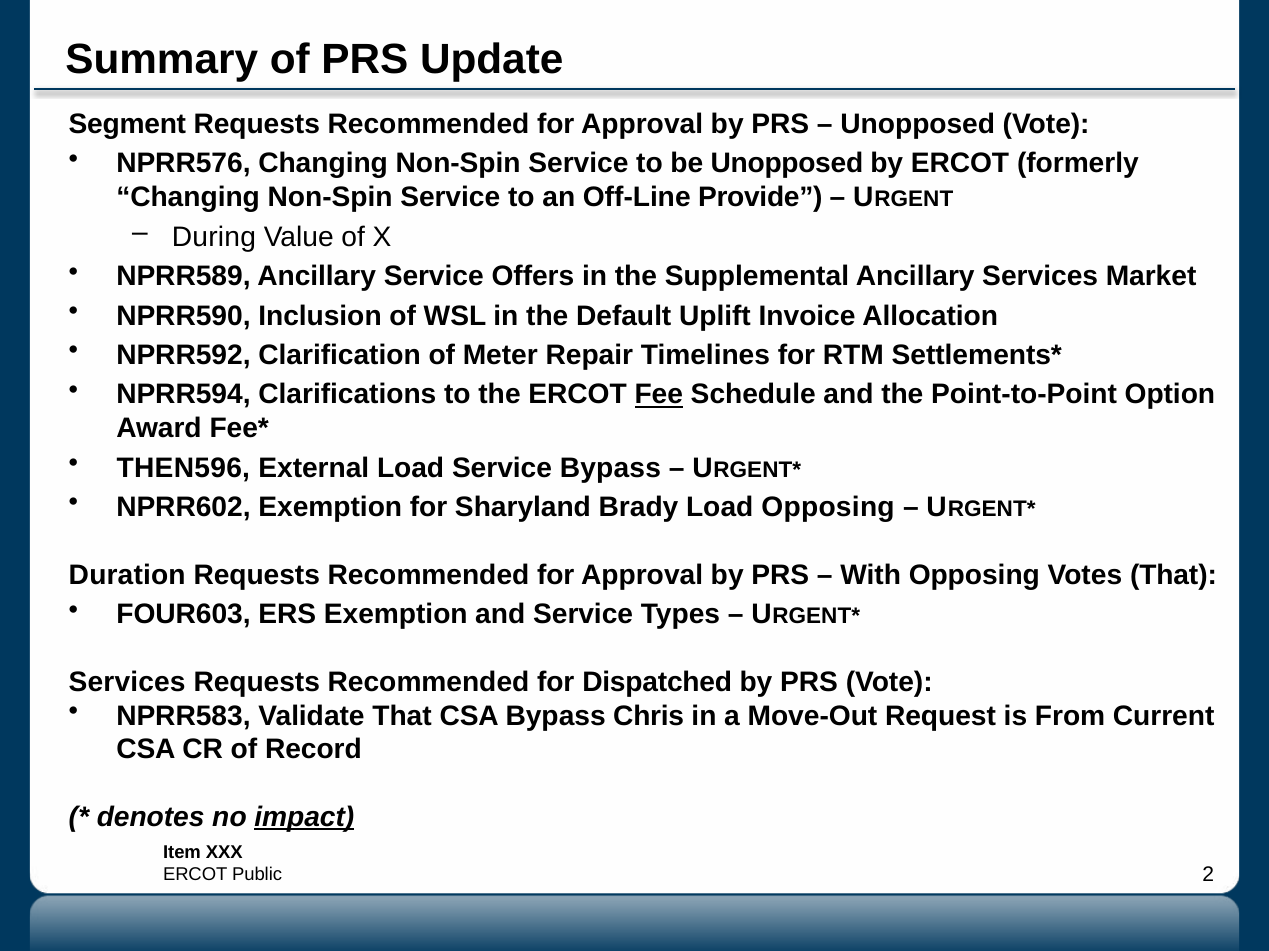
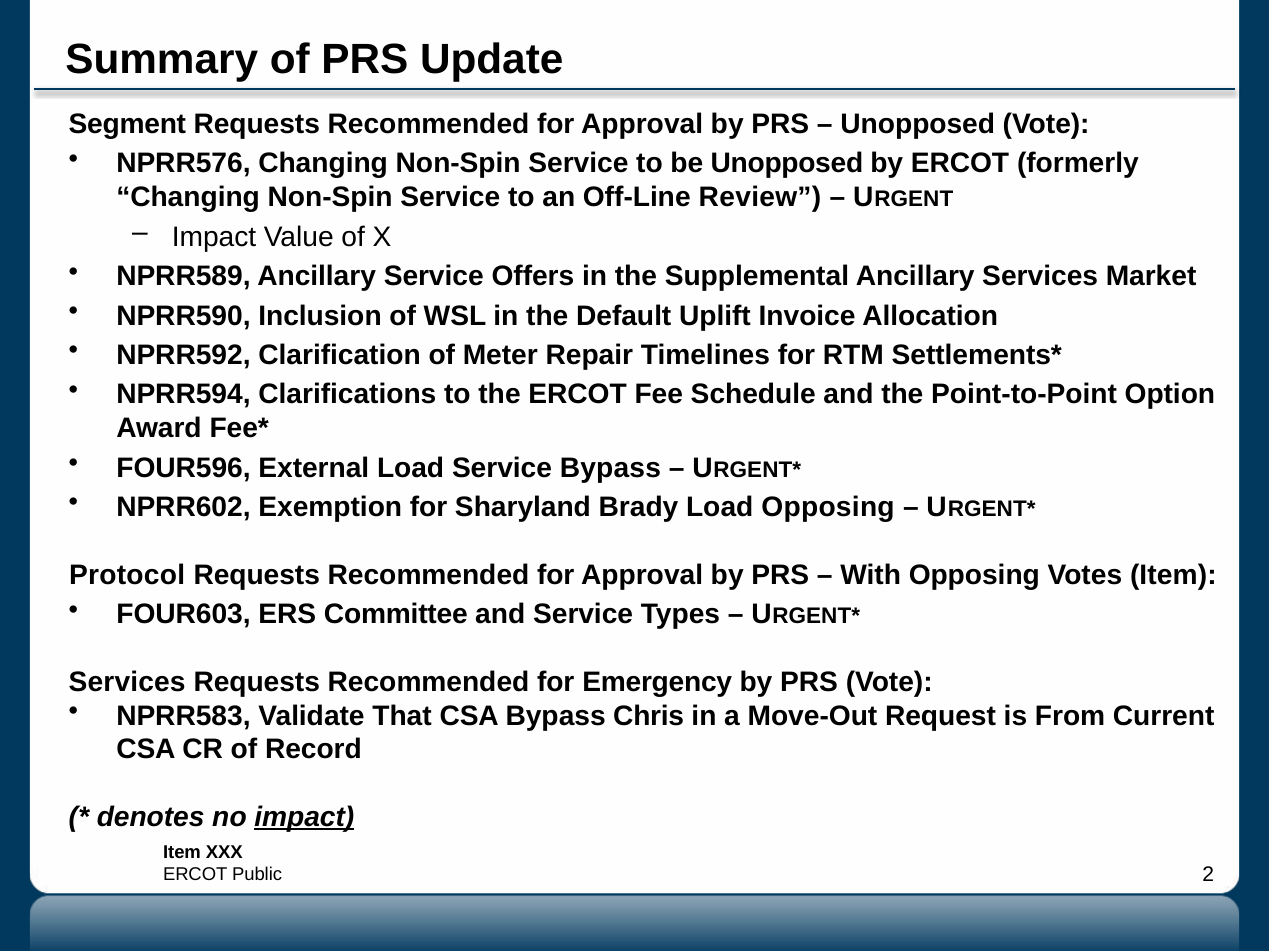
Provide: Provide -> Review
During at (214, 237): During -> Impact
Fee underline: present -> none
THEN596: THEN596 -> FOUR596
Duration: Duration -> Protocol
Votes That: That -> Item
ERS Exemption: Exemption -> Committee
Dispatched: Dispatched -> Emergency
